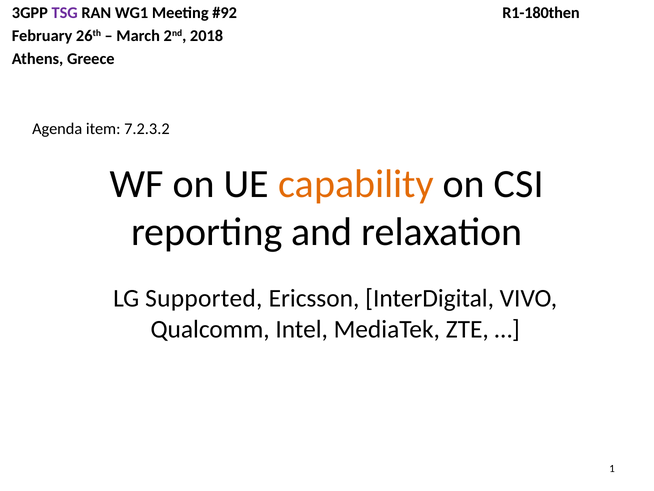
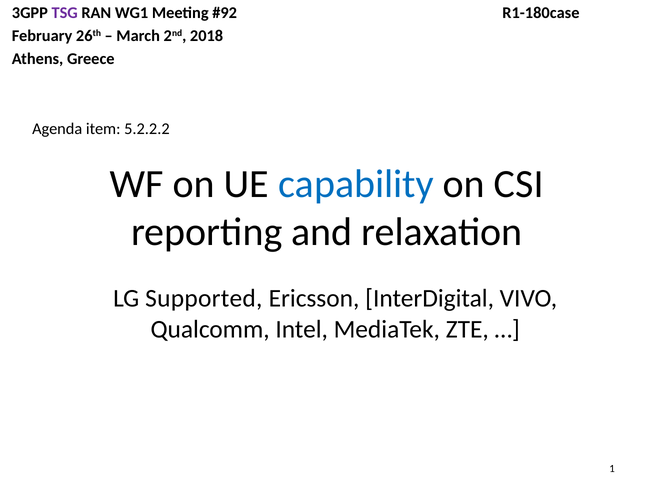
R1-180then: R1-180then -> R1-180case
7.2.3.2: 7.2.3.2 -> 5.2.2.2
capability colour: orange -> blue
